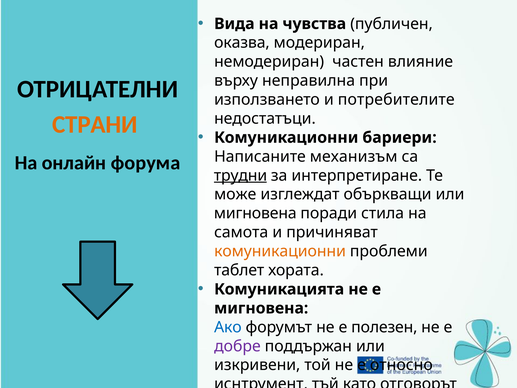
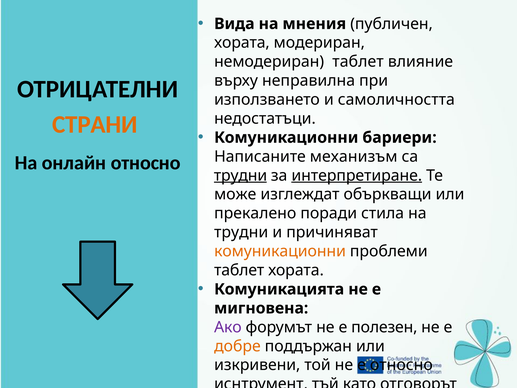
чувства: чувства -> мнения
оказва at (242, 43): оказва -> хората
немодериран частен: частен -> таблет
и потребителите: потребителите -> самоличността
онлайн форума: форума -> относно
интерпретиране underline: none -> present
мигновена at (255, 213): мигновена -> прекалено
самота at (241, 232): самота -> трудни
Ако colour: blue -> purple
добре colour: purple -> orange
